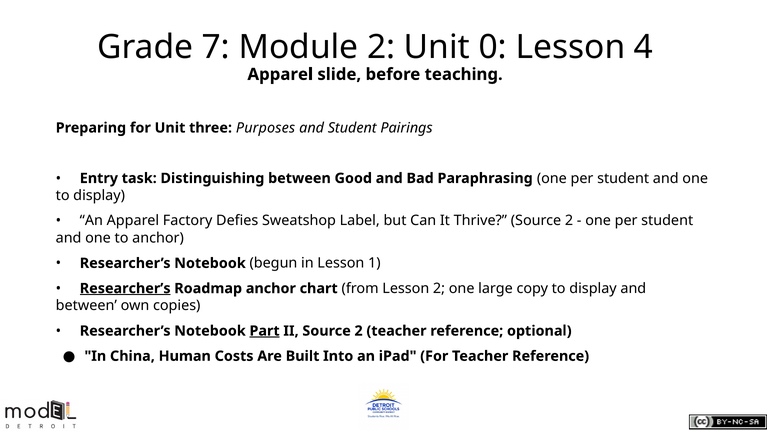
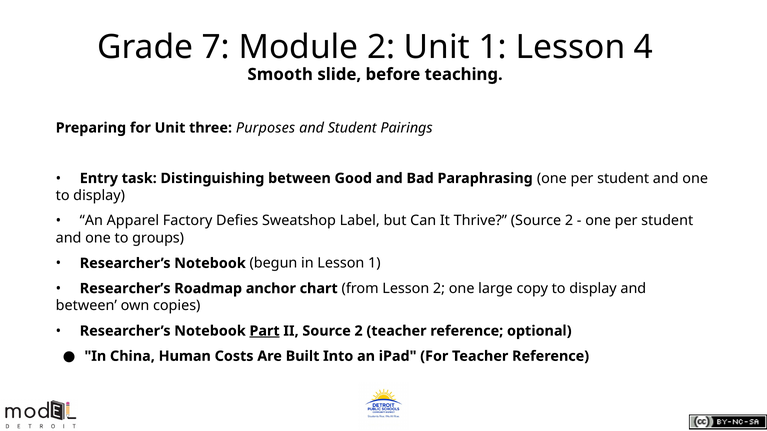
Unit 0: 0 -> 1
Apparel at (280, 74): Apparel -> Smooth
to anchor: anchor -> groups
Researcher’s at (125, 289) underline: present -> none
